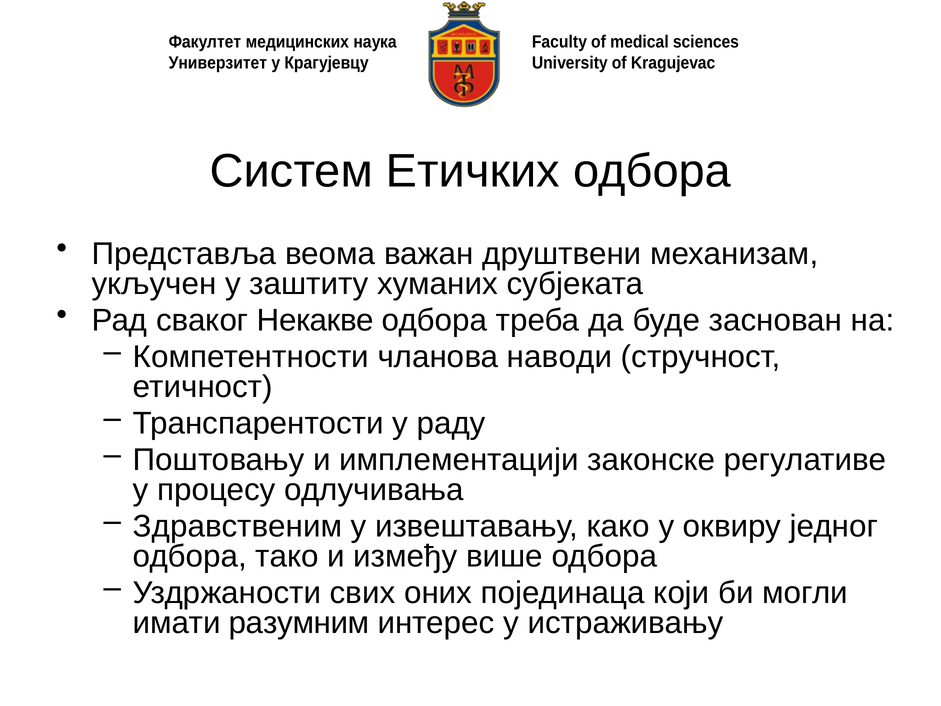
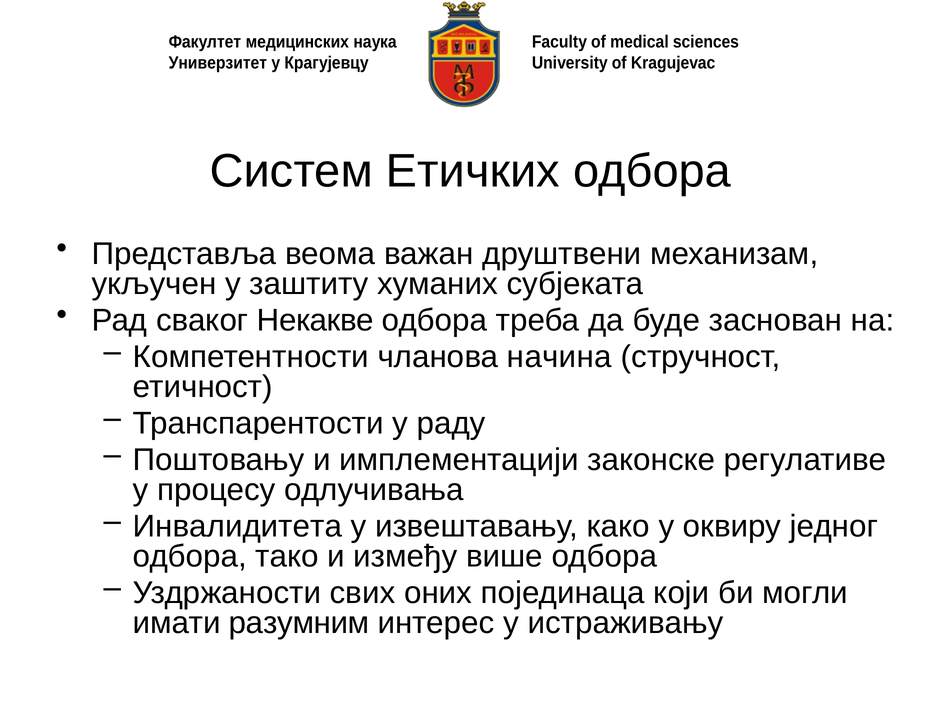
наводи: наводи -> начина
Здравственим: Здравственим -> Инвалидитета
